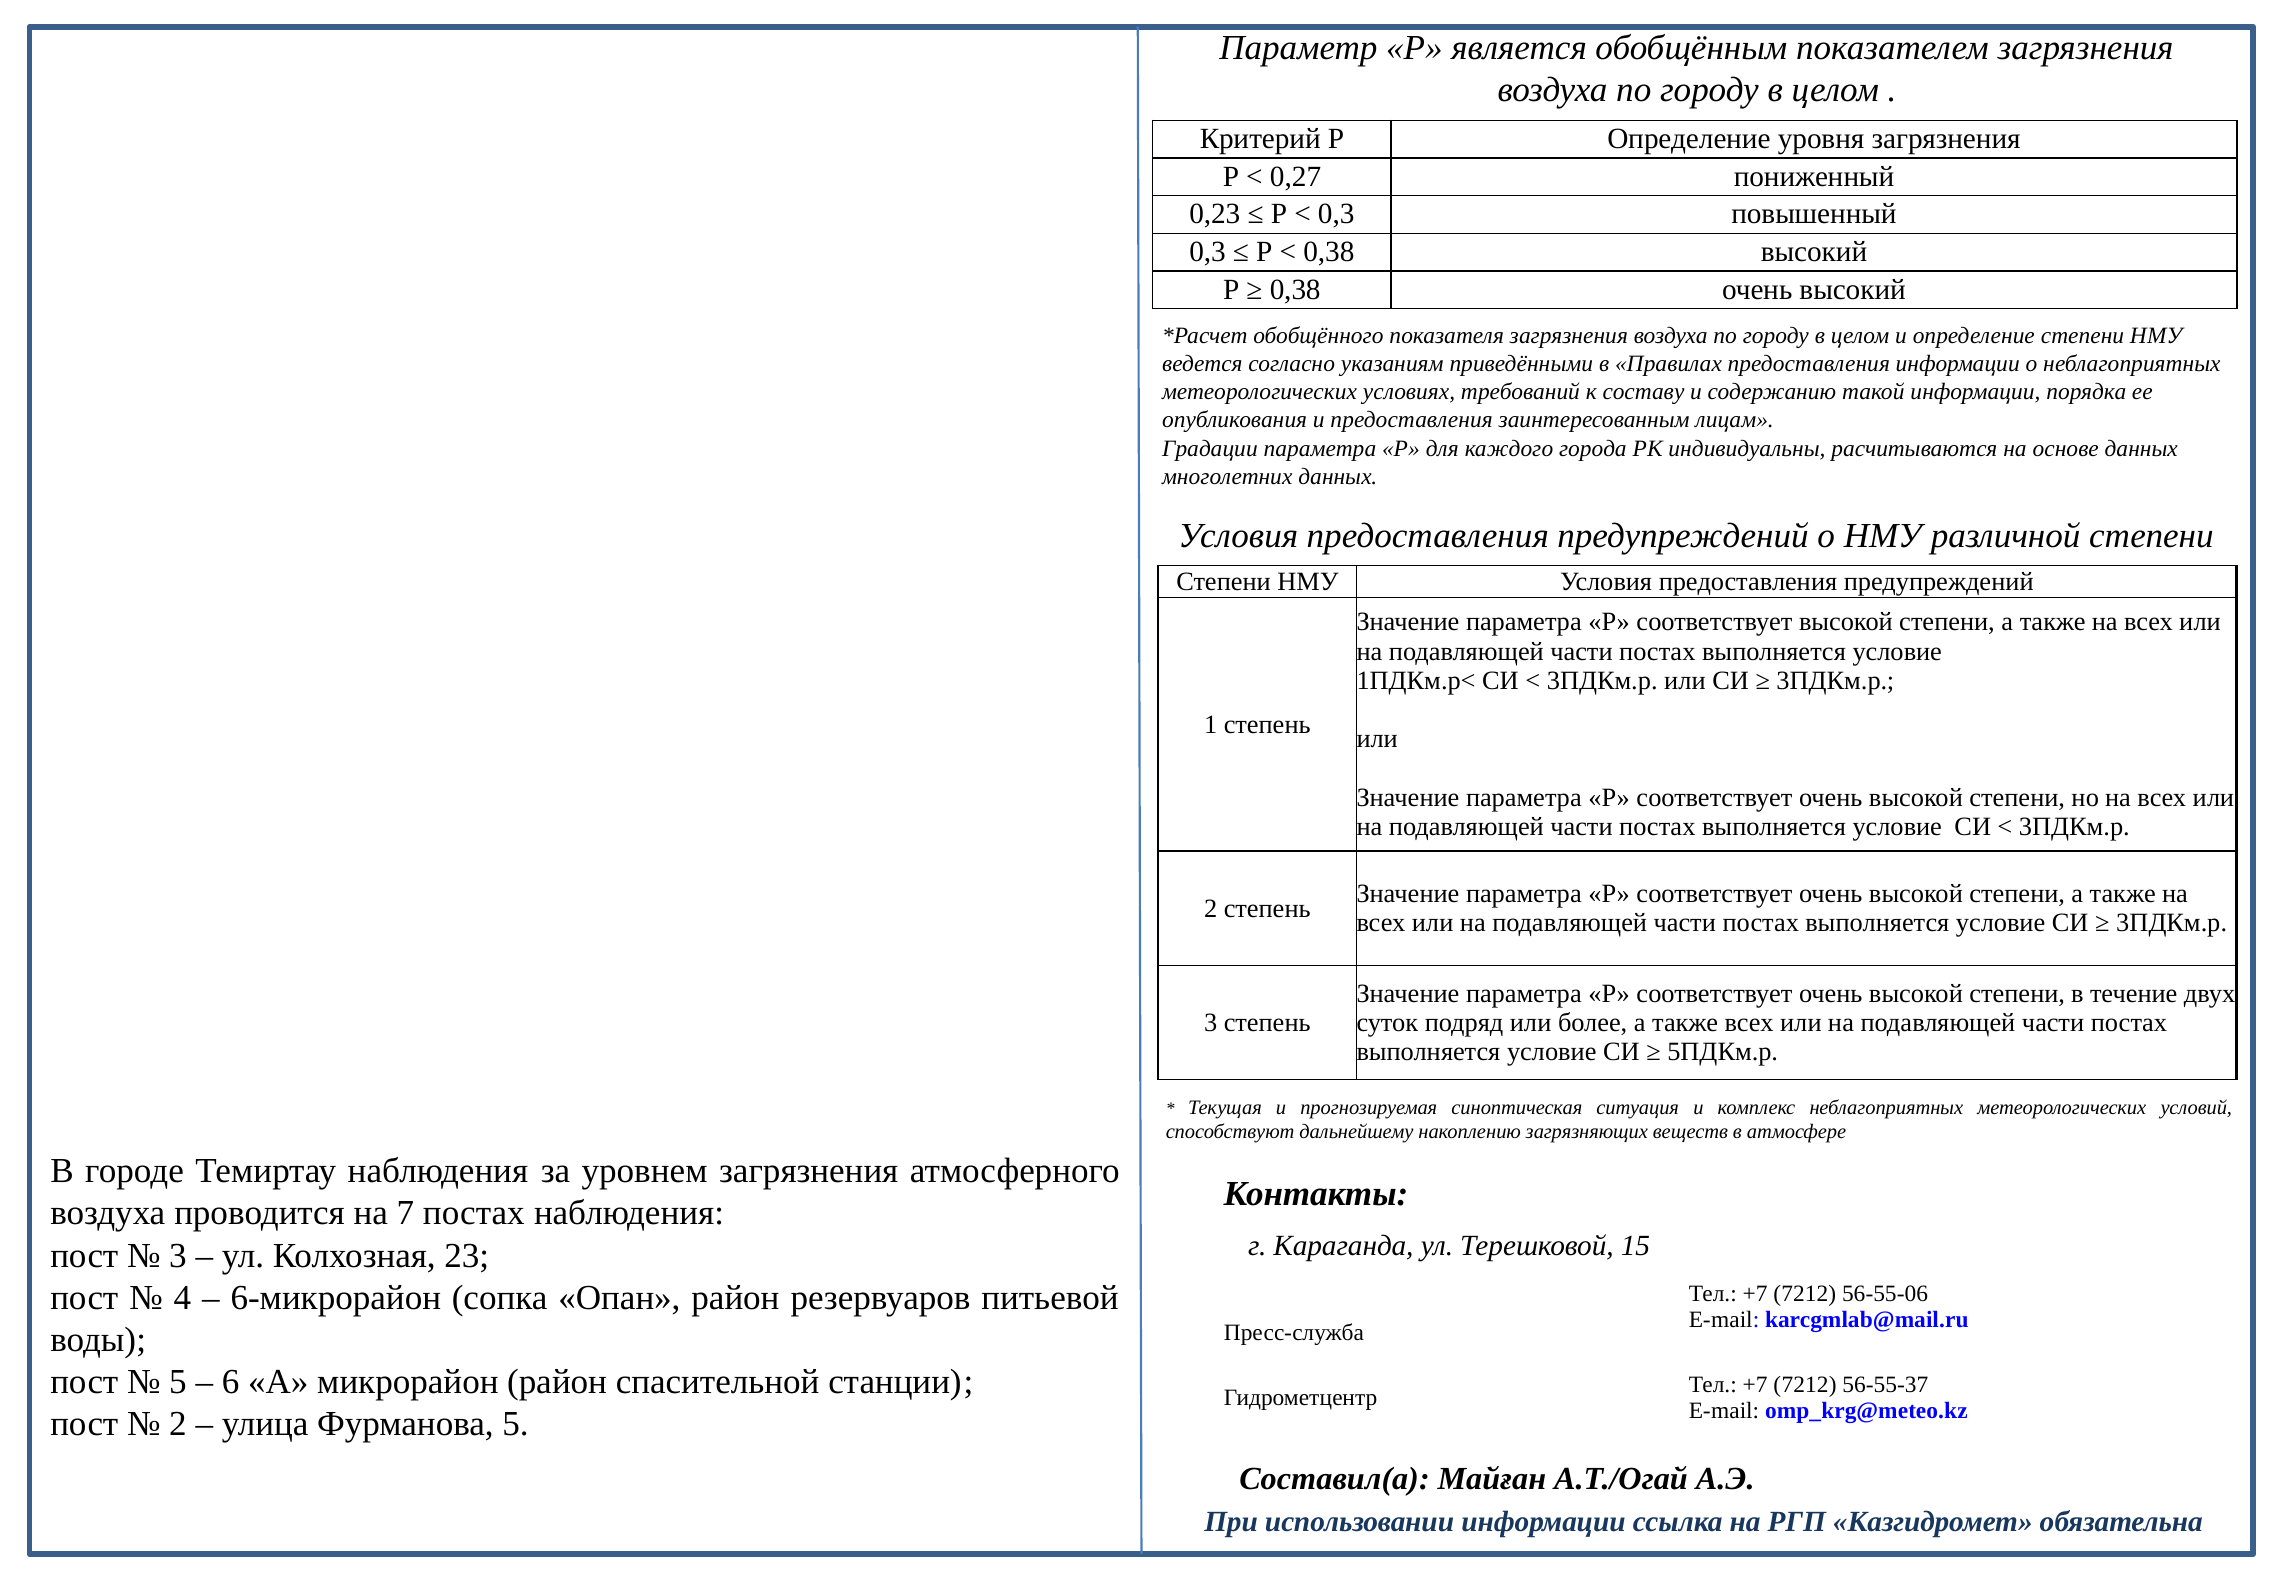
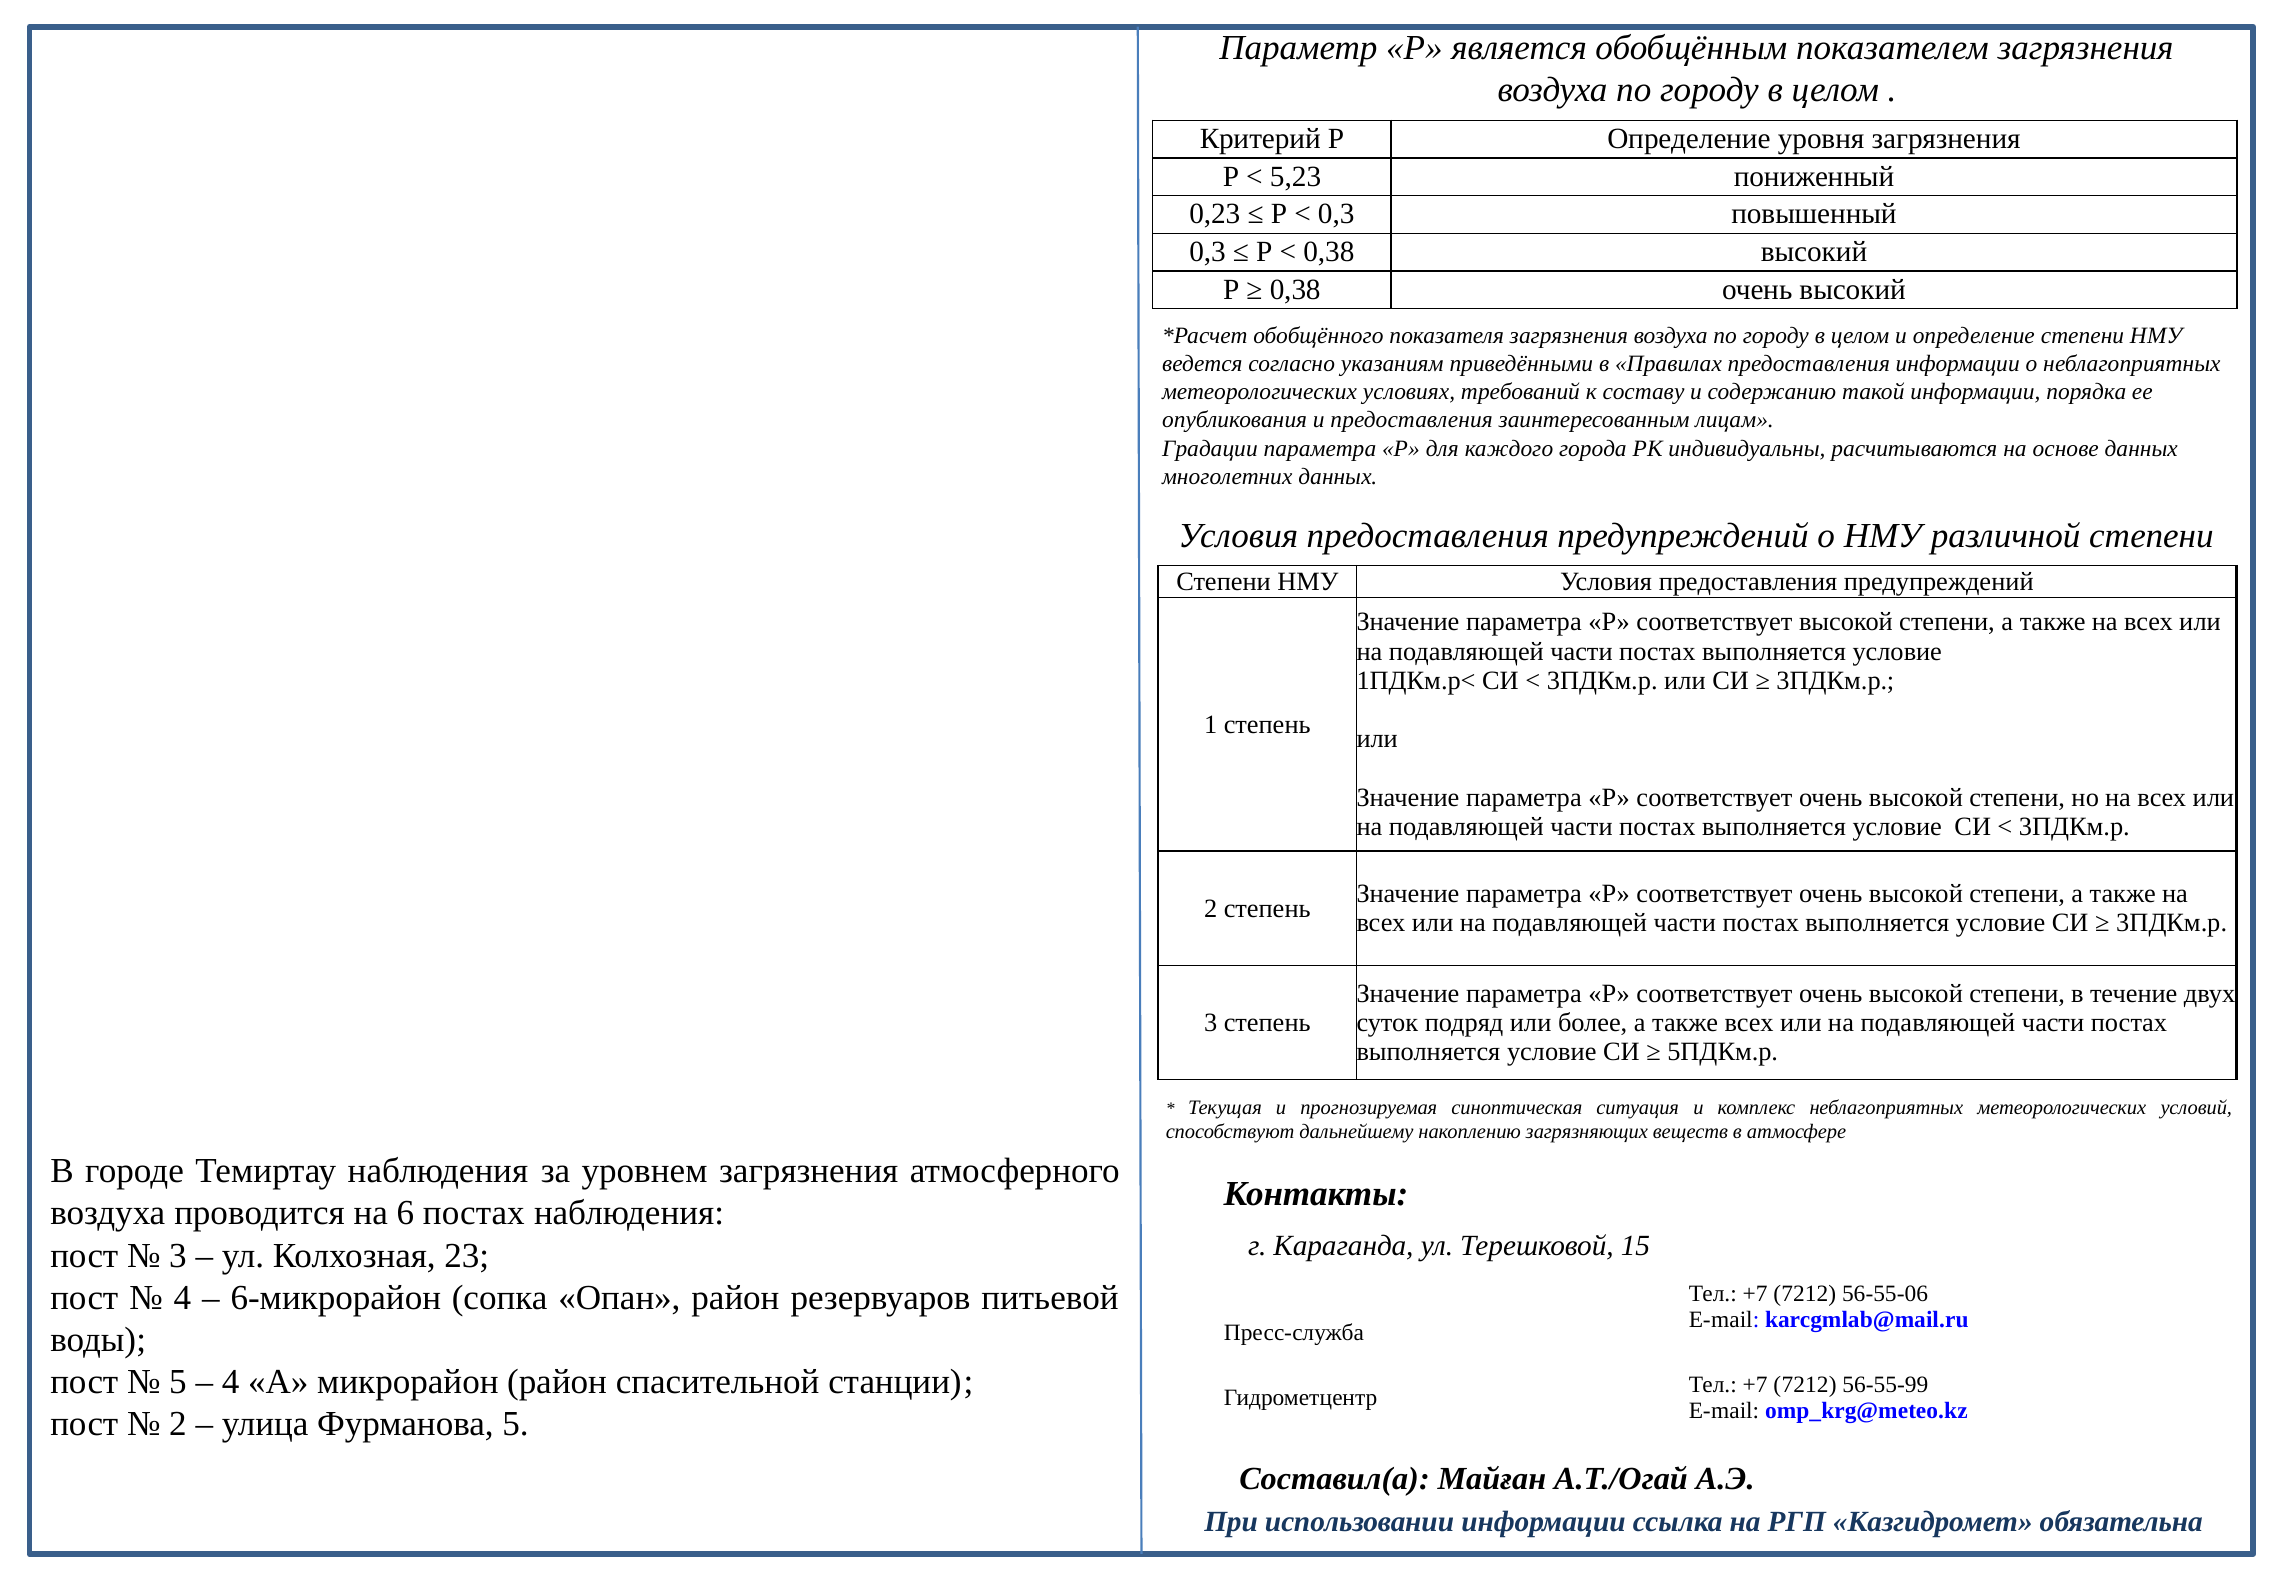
0,27: 0,27 -> 5,23
7: 7 -> 6
6 at (231, 1382): 6 -> 4
56-55-37: 56-55-37 -> 56-55-99
